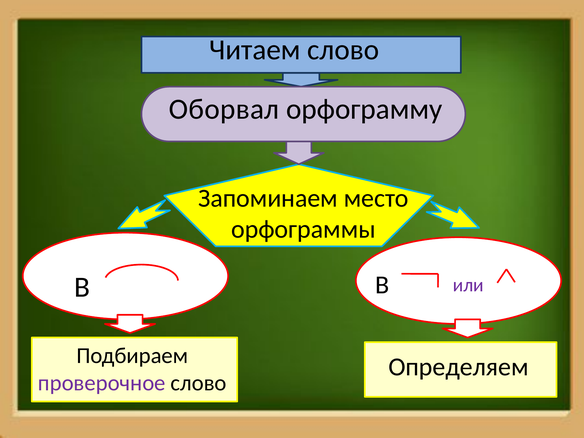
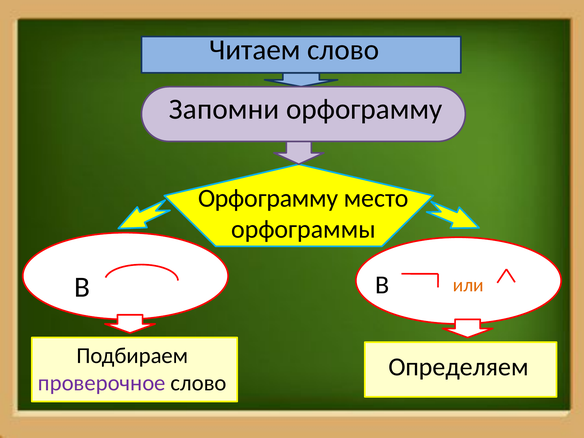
Оборвал: Оборвал -> Запомни
Запоминаем at (268, 198): Запоминаем -> Орфограмму
или colour: purple -> orange
